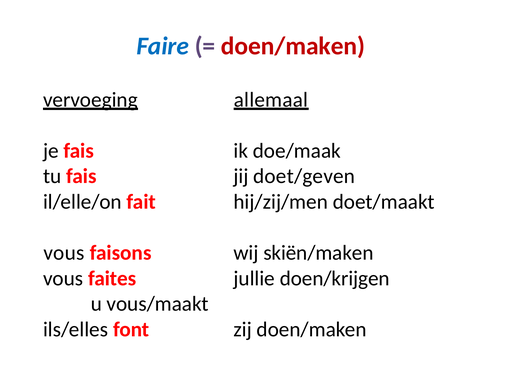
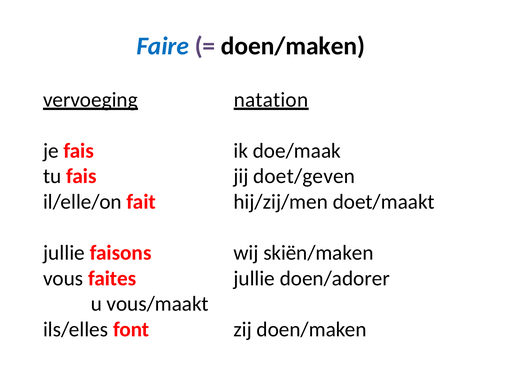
doen/maken at (293, 46) colour: red -> black
allemaal: allemaal -> natation
vous at (64, 253): vous -> jullie
doen/krijgen: doen/krijgen -> doen/adorer
